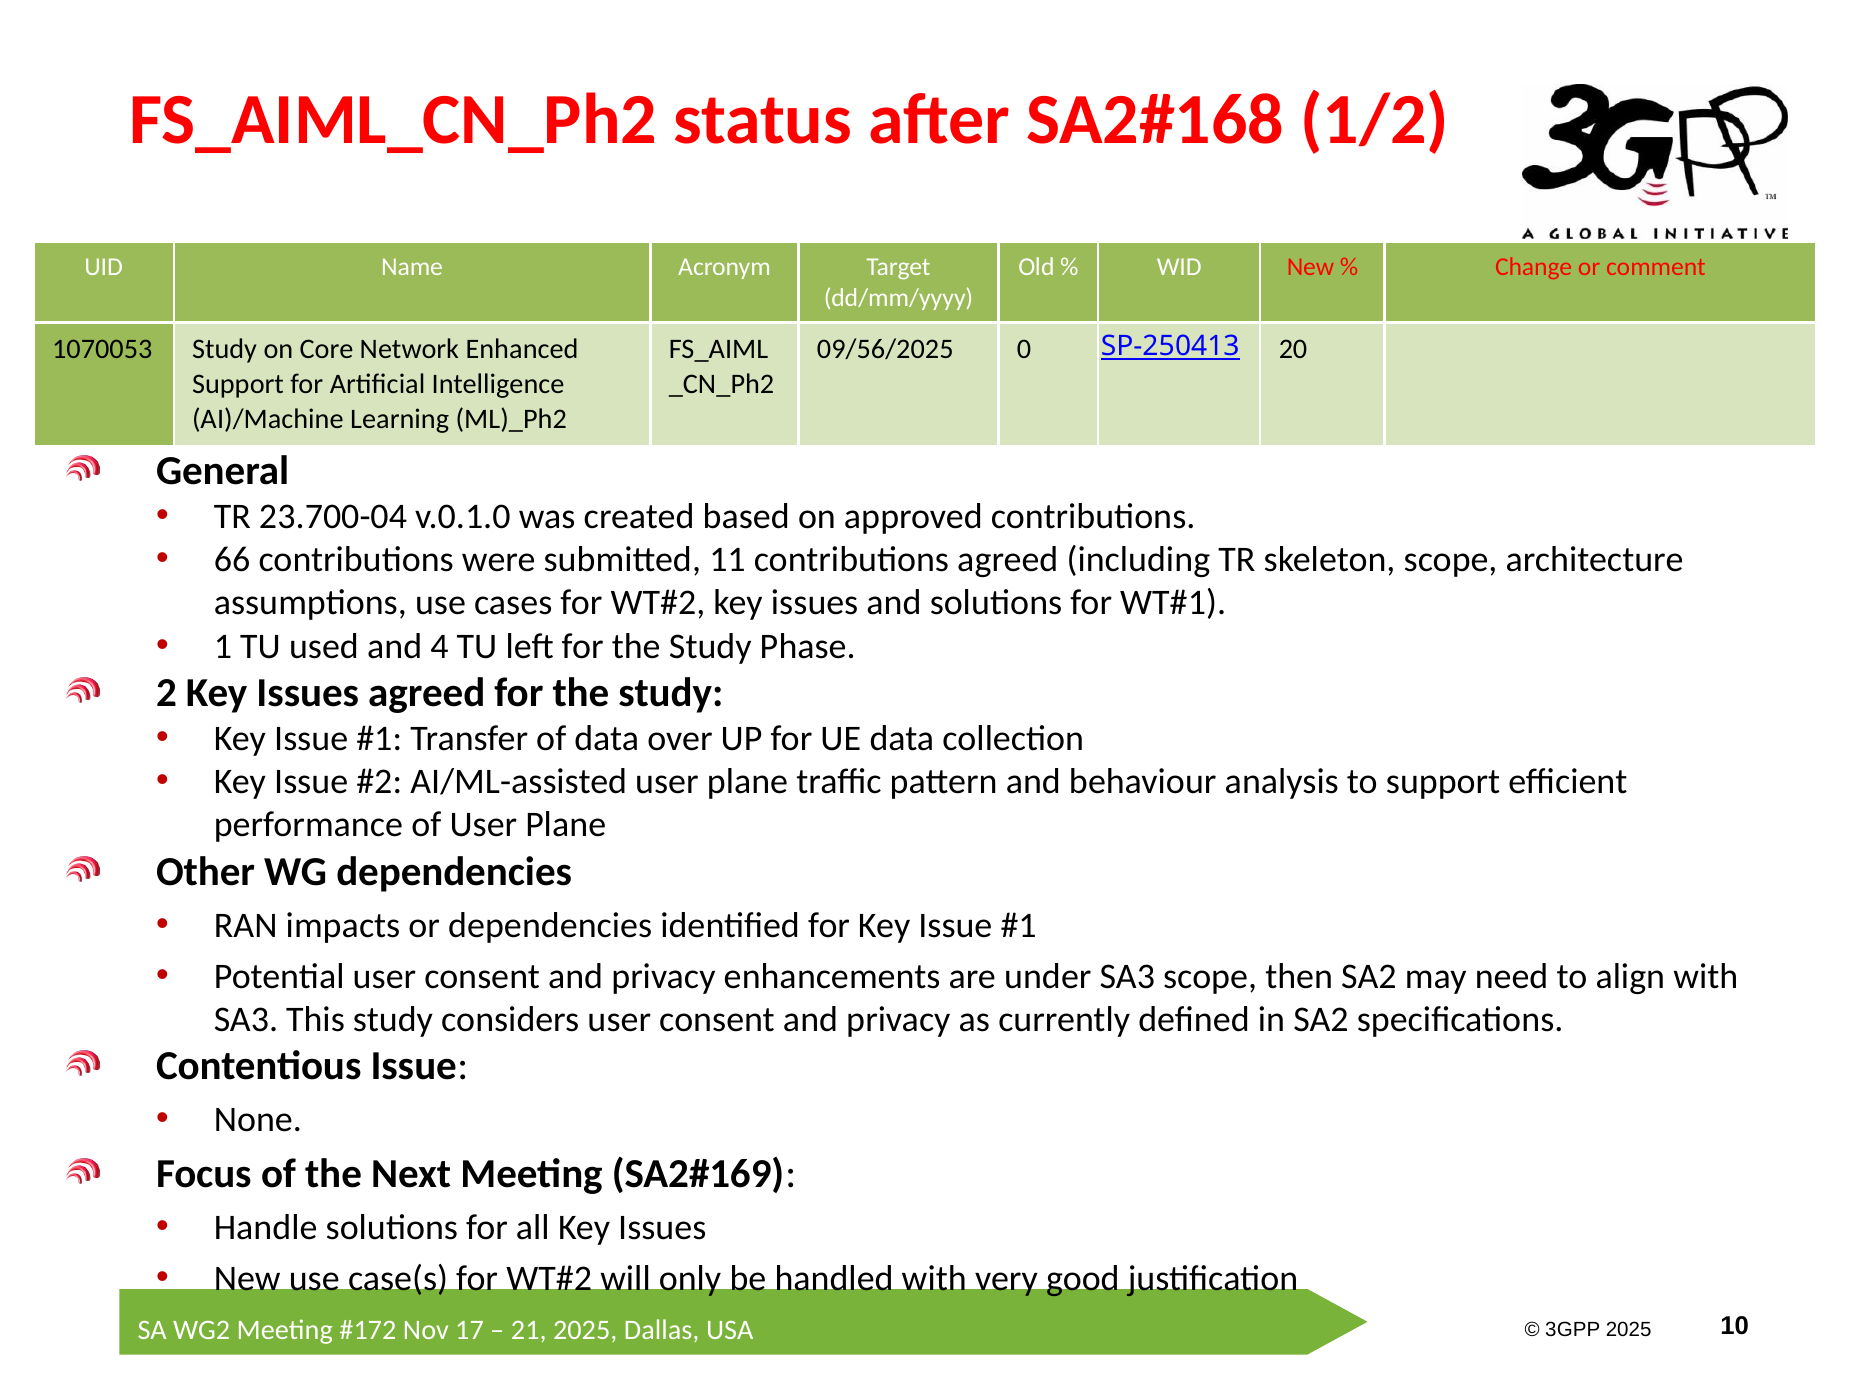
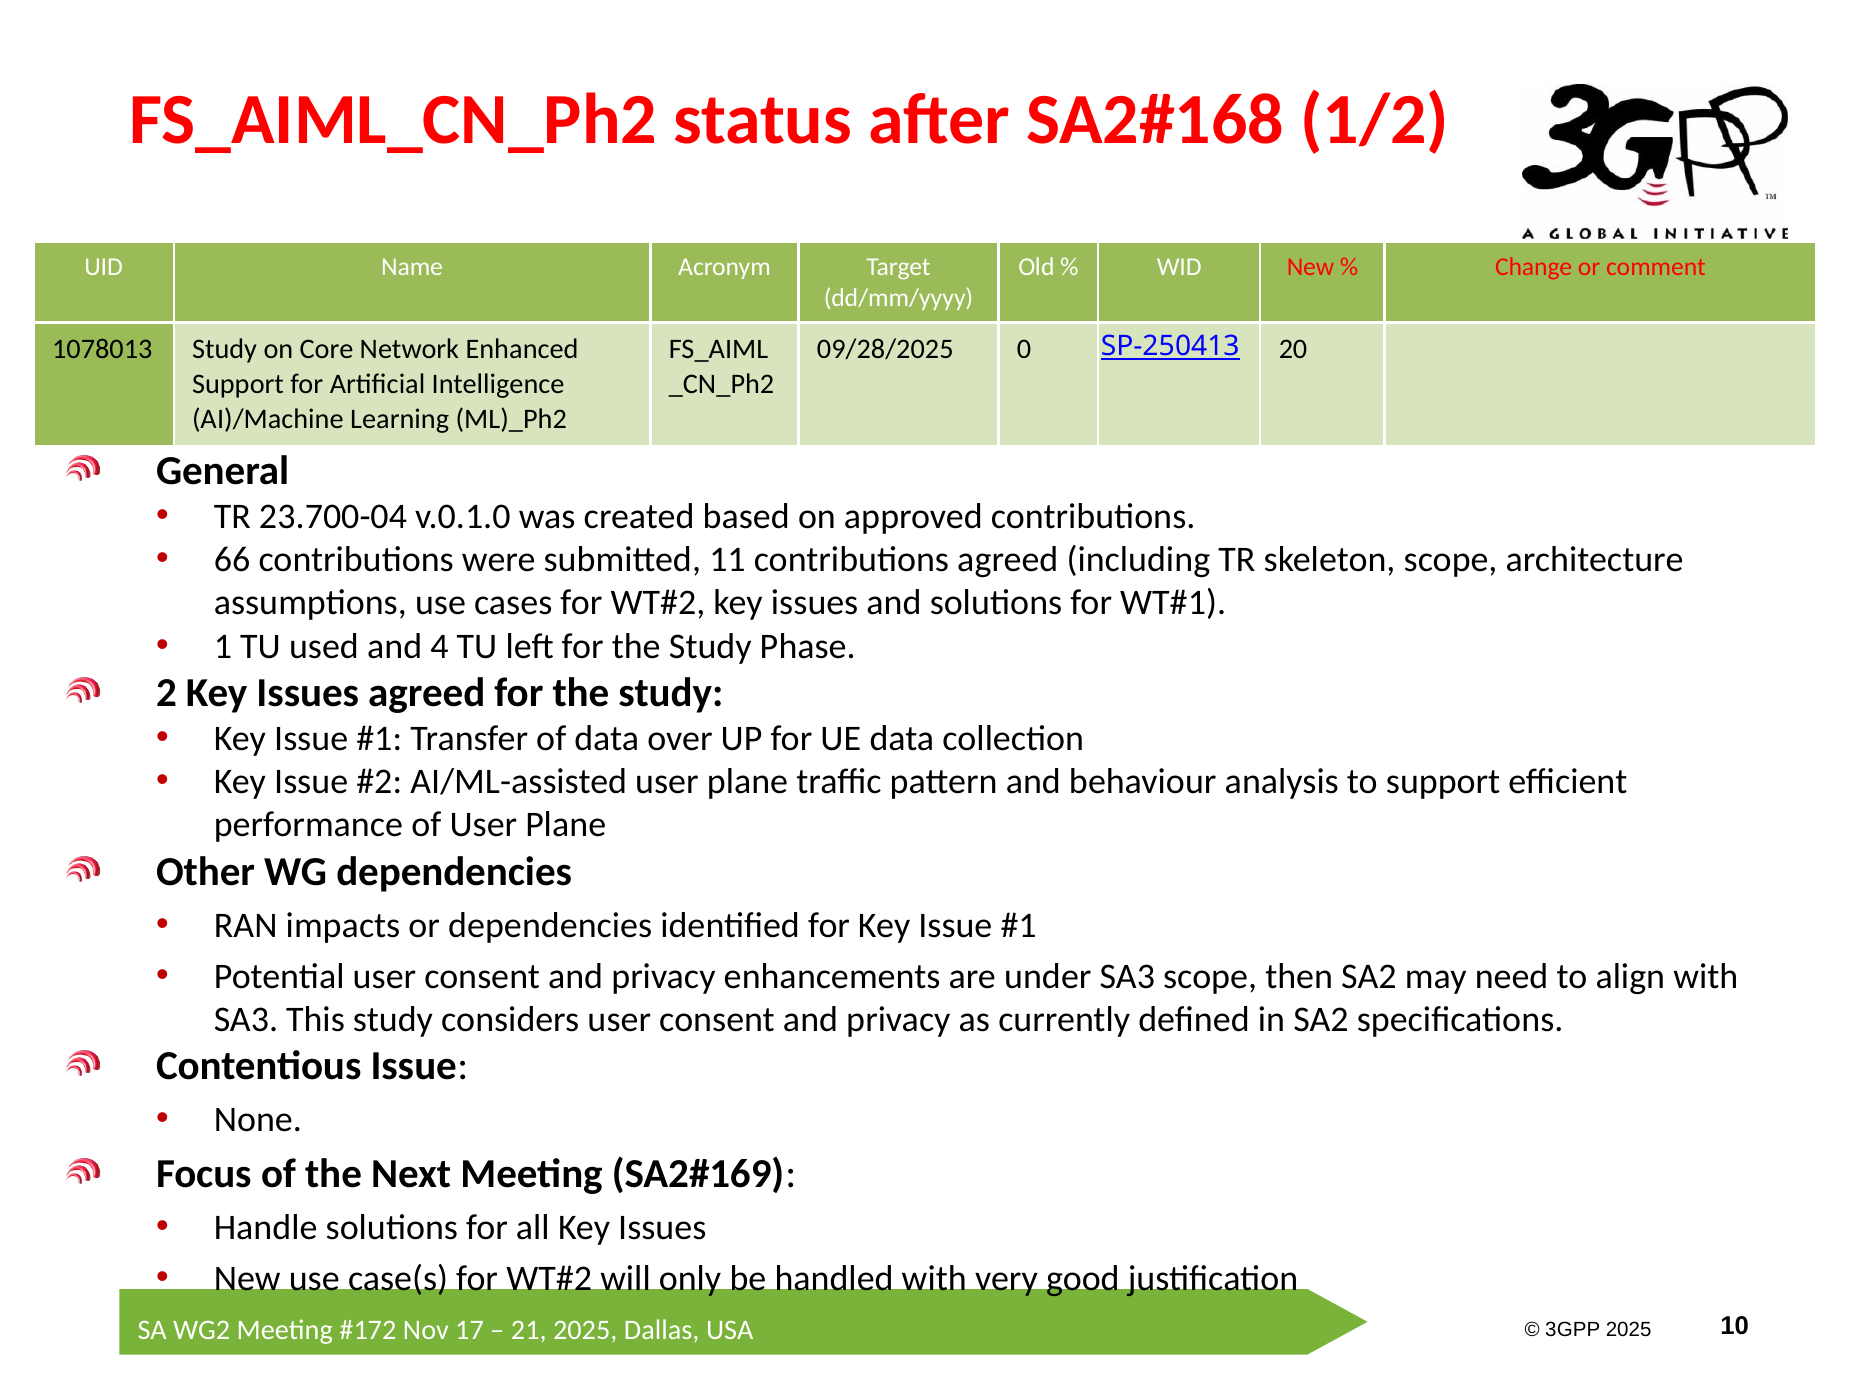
1070053: 1070053 -> 1078013
09/56/2025: 09/56/2025 -> 09/28/2025
